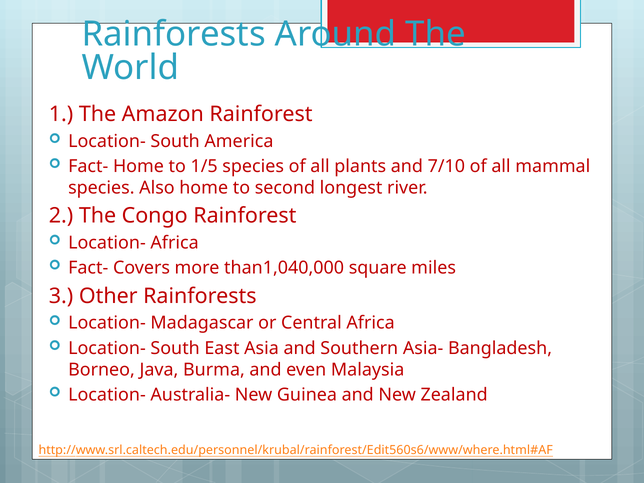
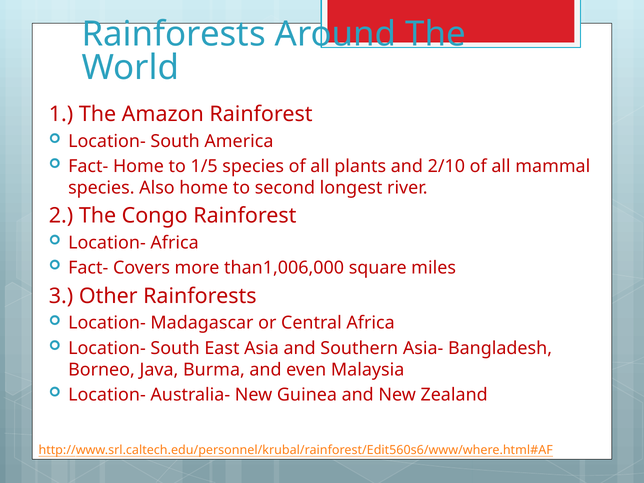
7/10: 7/10 -> 2/10
than1,040,000: than1,040,000 -> than1,006,000
